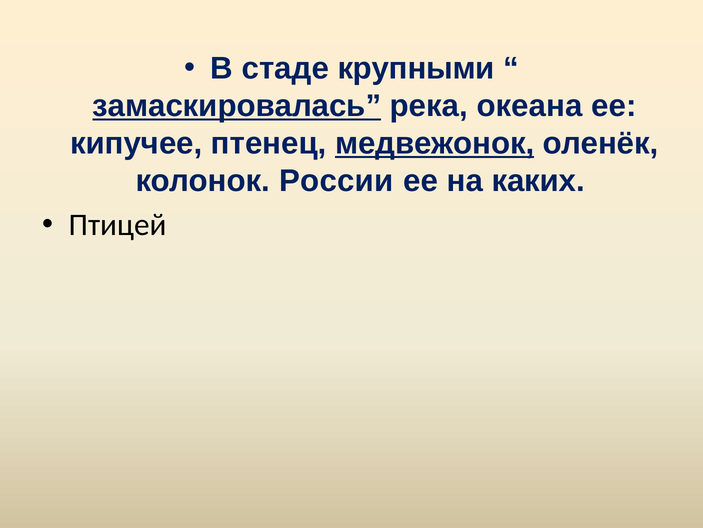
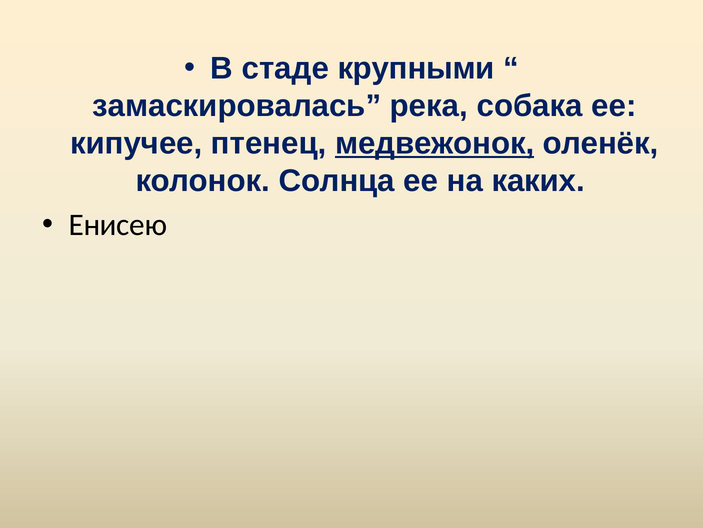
замаскировалась underline: present -> none
океана: океана -> собака
России: России -> Солнца
Птицей: Птицей -> Енисею
